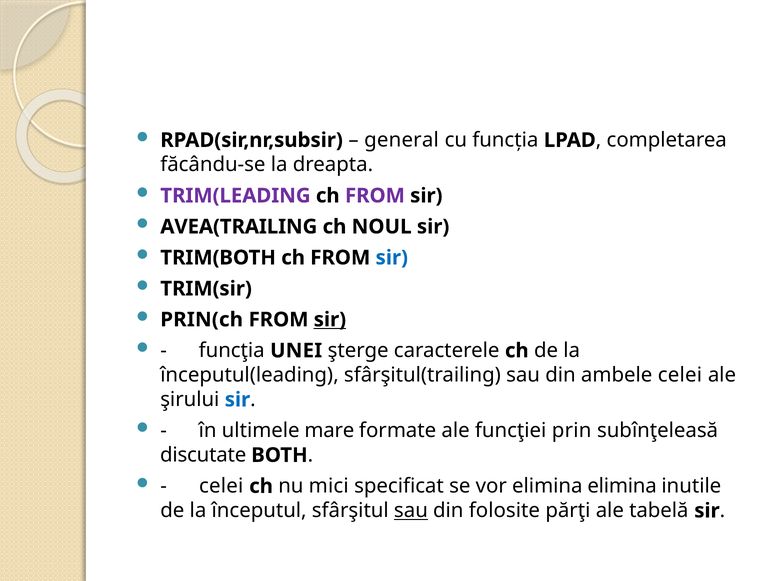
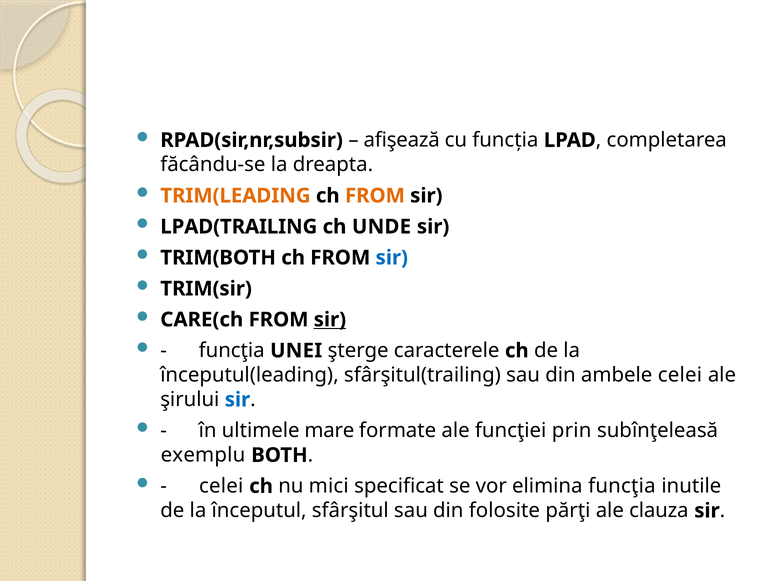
general: general -> afişează
TRIM(LEADING colour: purple -> orange
FROM at (375, 196) colour: purple -> orange
AVEA(TRAILING: AVEA(TRAILING -> LPAD(TRAILING
NOUL: NOUL -> UNDE
PRIN(ch: PRIN(ch -> CARE(ch
discutate: discutate -> exemplu
elimina elimina: elimina -> funcţia
sau at (411, 511) underline: present -> none
tabelă: tabelă -> clauza
